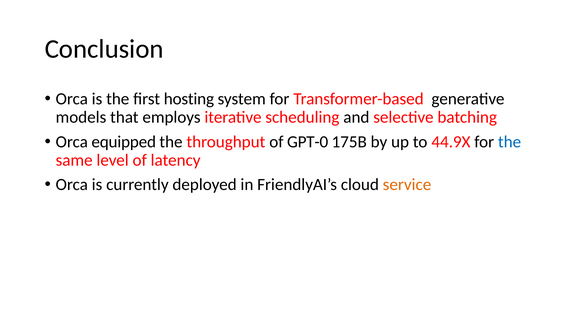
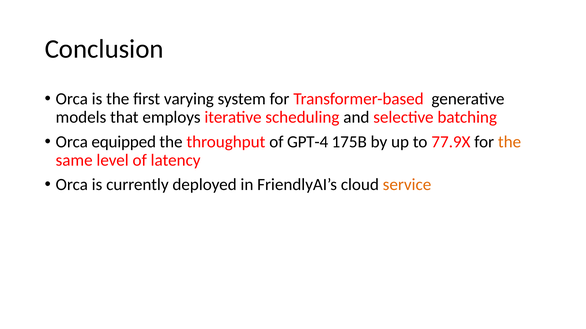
hosting: hosting -> varying
GPT-0: GPT-0 -> GPT-4
44.9X: 44.9X -> 77.9X
the at (510, 142) colour: blue -> orange
